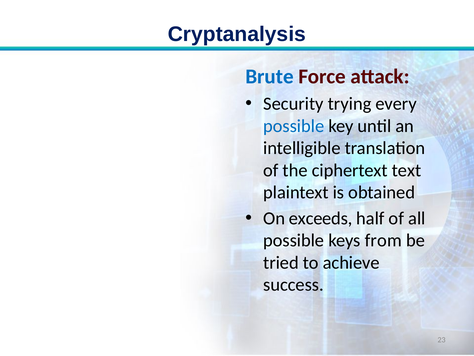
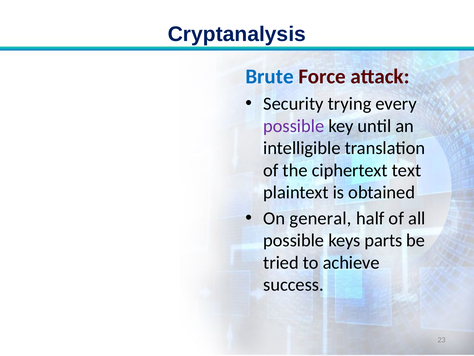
possible at (294, 126) colour: blue -> purple
exceeds: exceeds -> general
from: from -> parts
